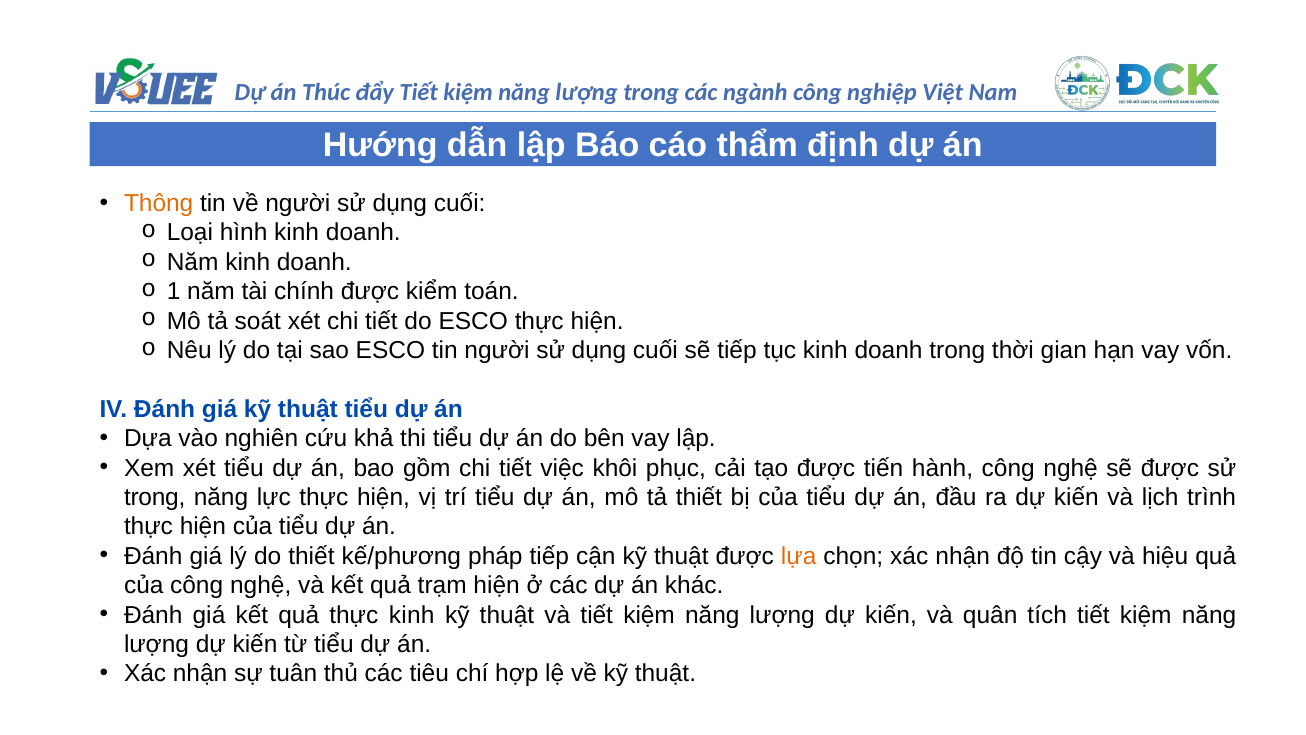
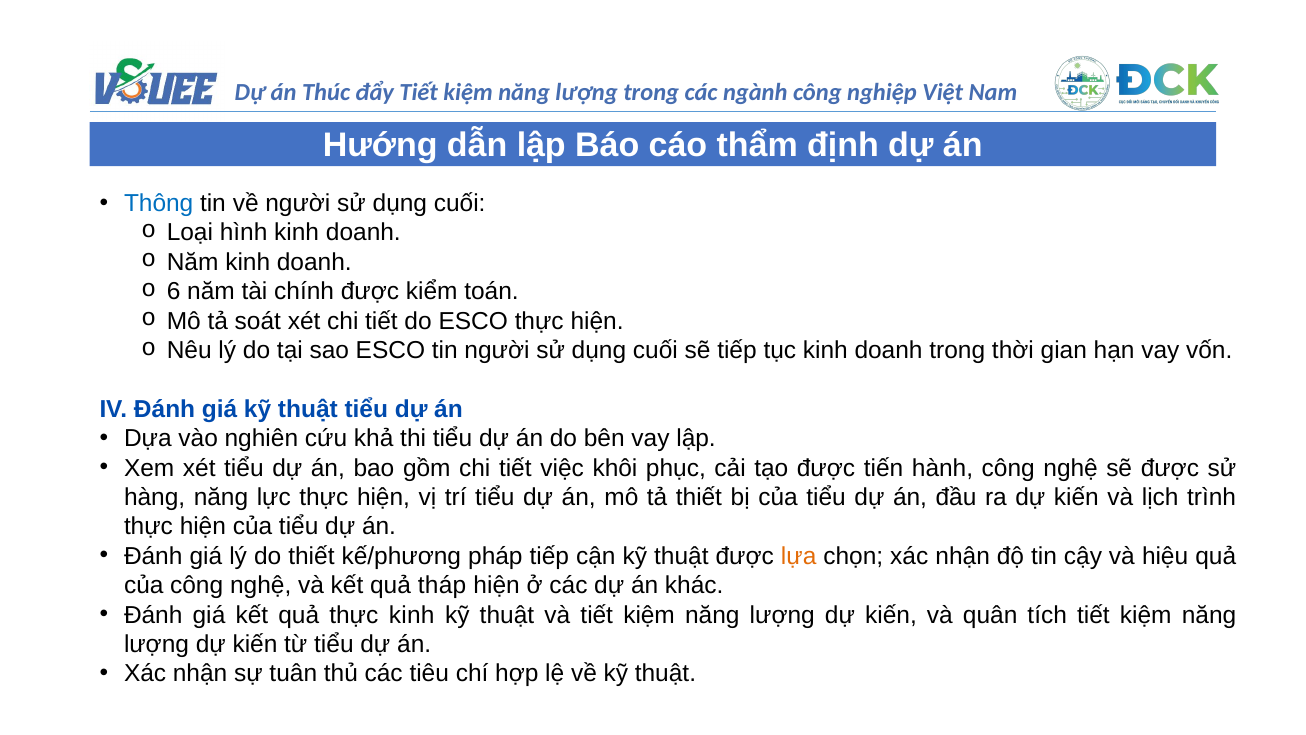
Thông colour: orange -> blue
1: 1 -> 6
trong at (155, 497): trong -> hàng
trạm: trạm -> tháp
